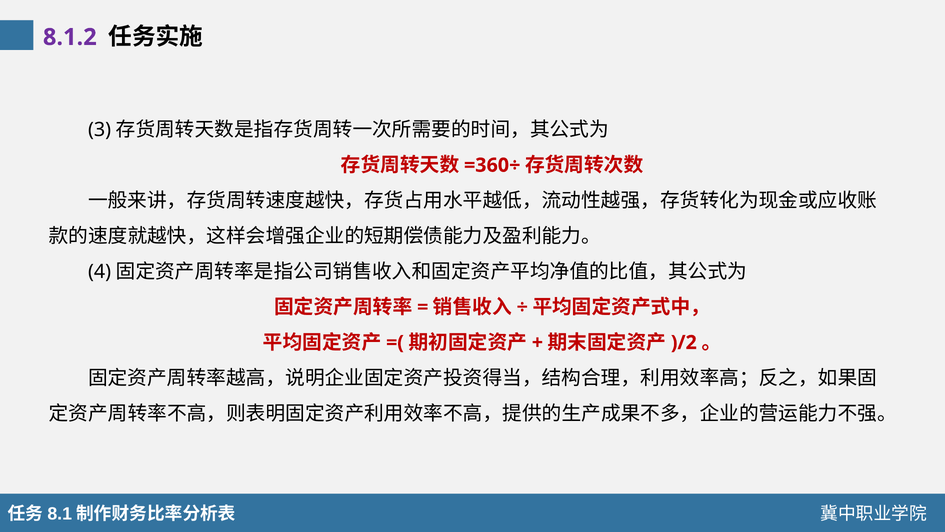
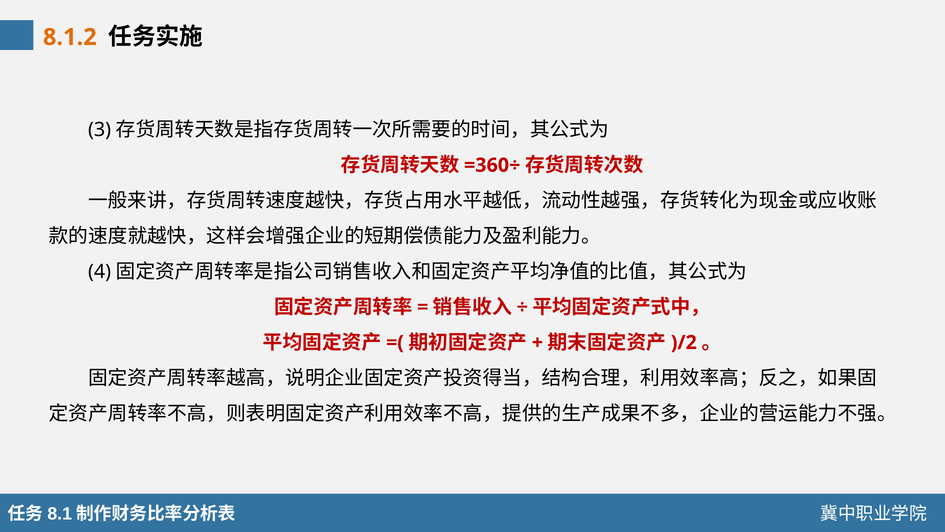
8.1.2 colour: purple -> orange
